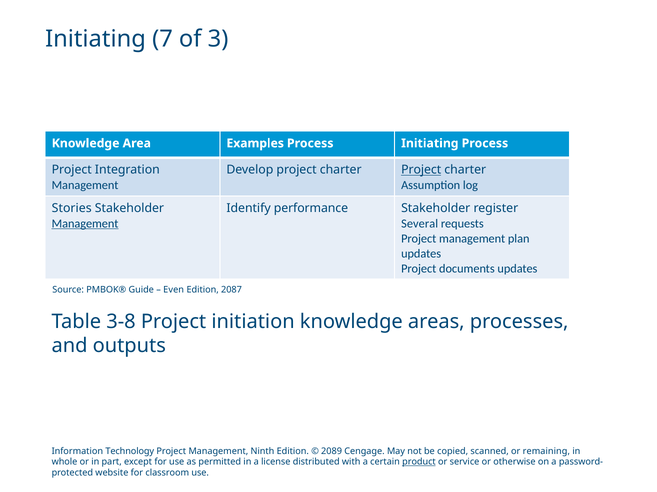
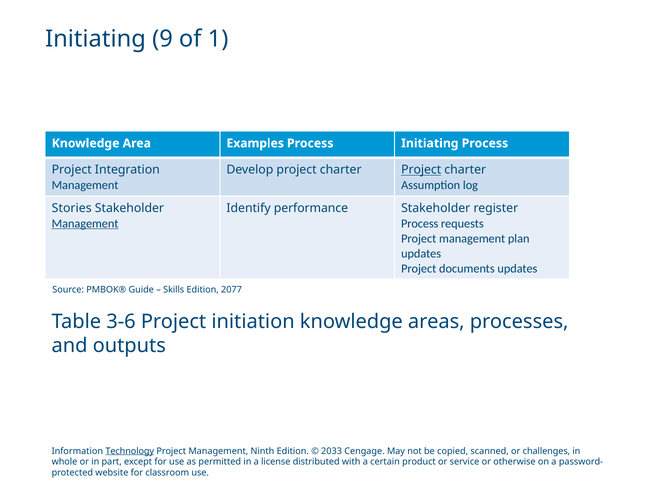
7: 7 -> 9
3: 3 -> 1
Several at (420, 224): Several -> Process
Even: Even -> Skills
2087: 2087 -> 2077
3-8: 3-8 -> 3-6
Technology underline: none -> present
2089: 2089 -> 2033
remaining: remaining -> challenges
product underline: present -> none
